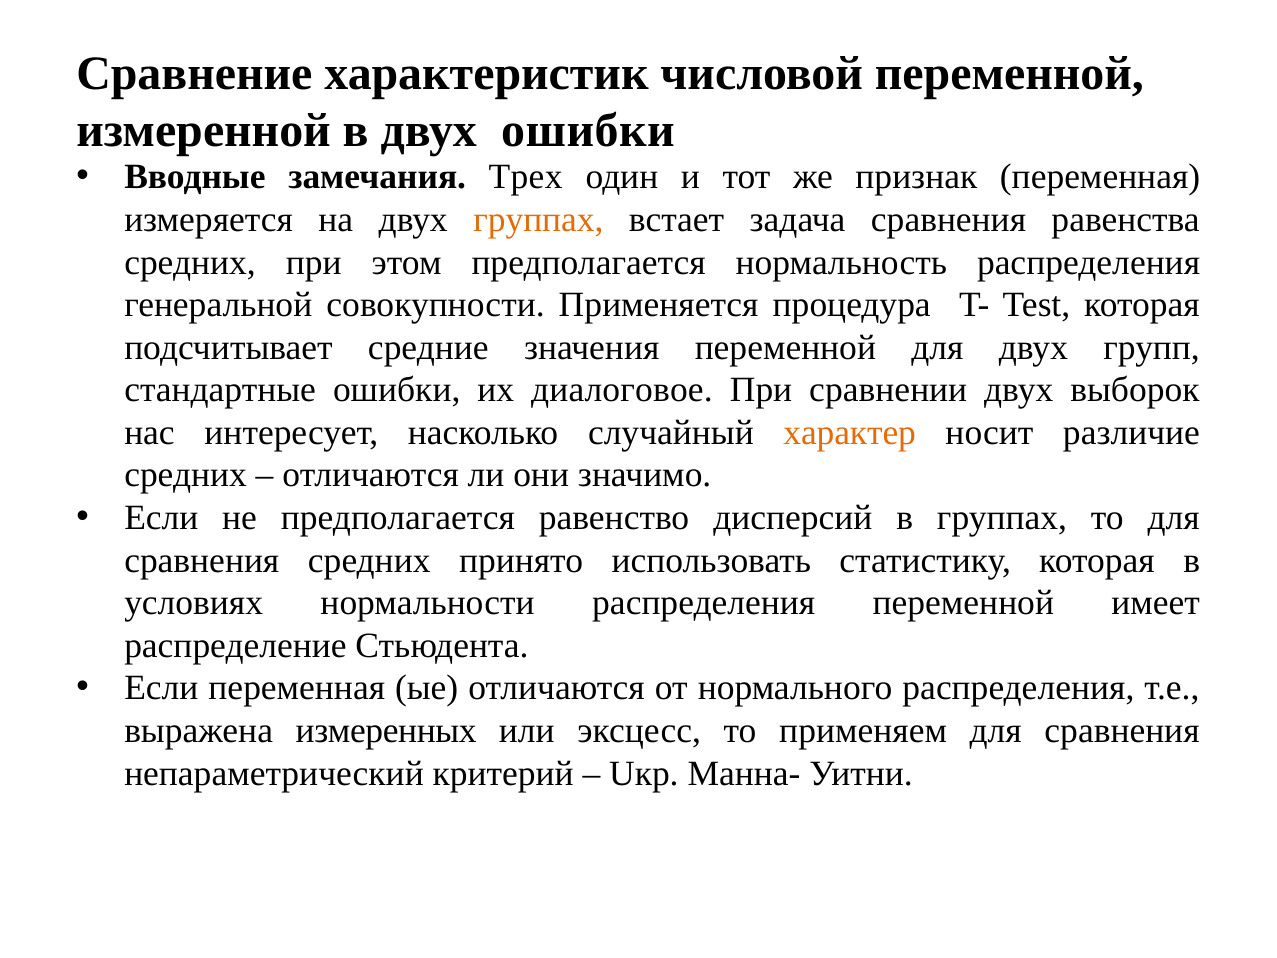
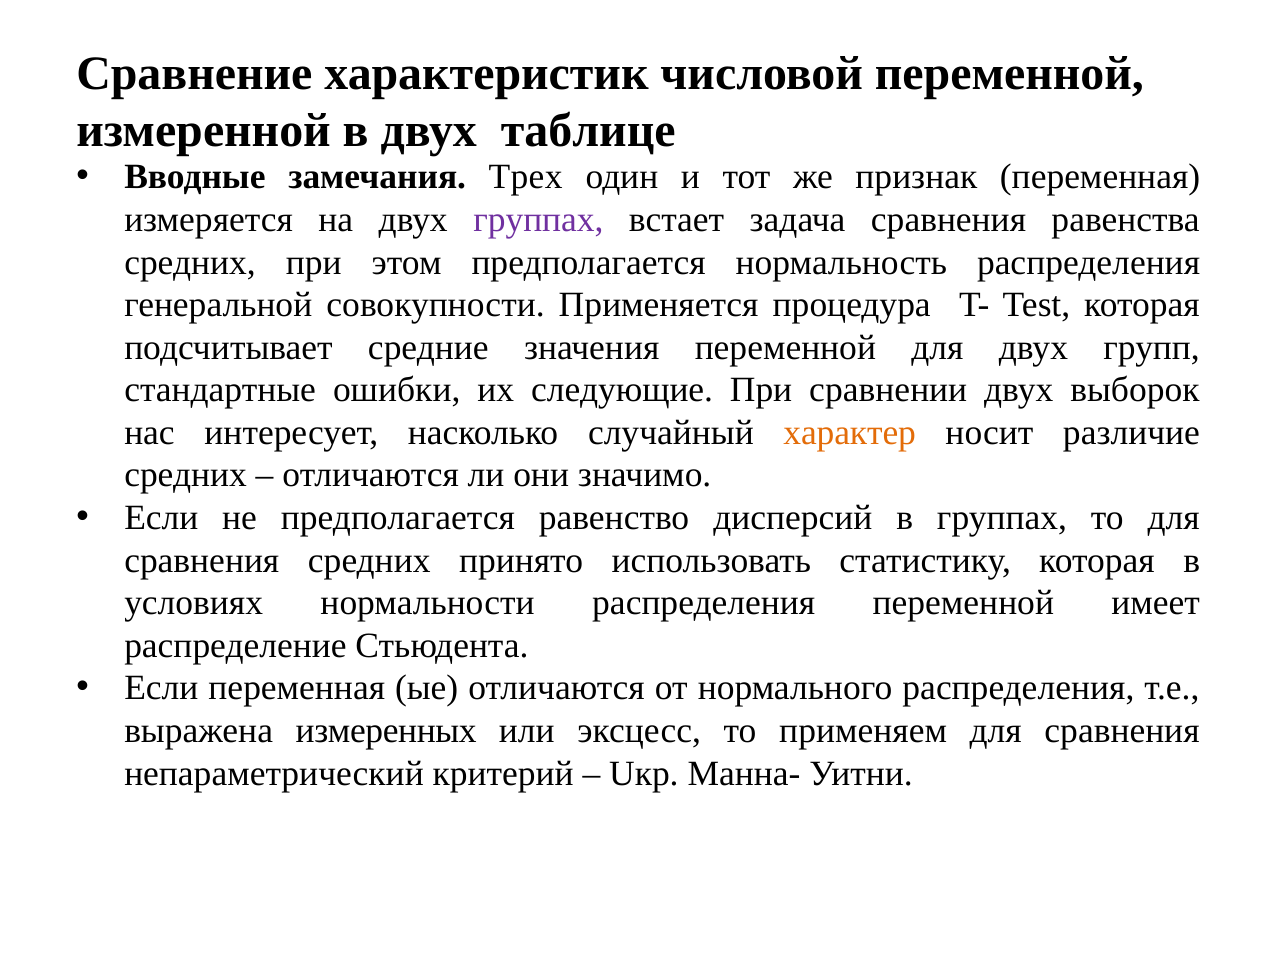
двух ошибки: ошибки -> таблице
группах at (538, 220) colour: orange -> purple
диалоговое: диалоговое -> следующие
